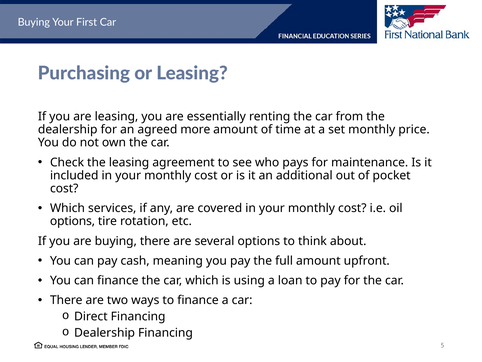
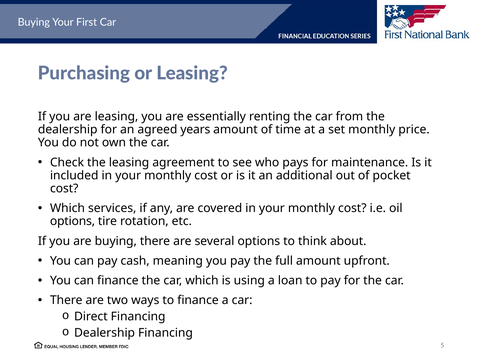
more: more -> years
